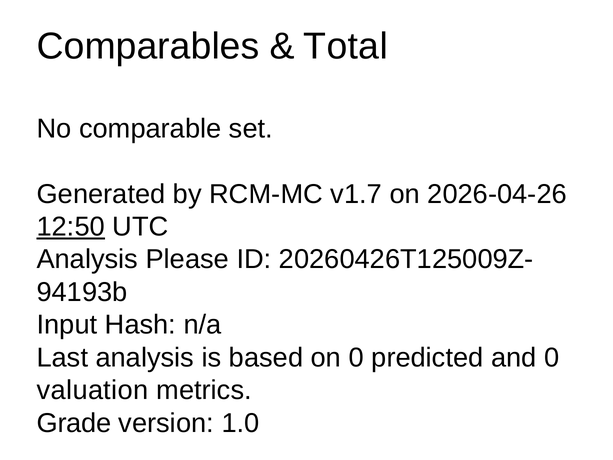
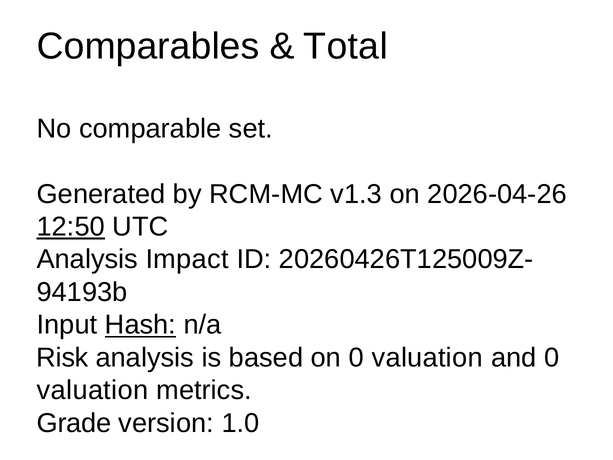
v1.7: v1.7 -> v1.3
Please: Please -> Impact
Hash underline: none -> present
Last: Last -> Risk
on 0 predicted: predicted -> valuation
